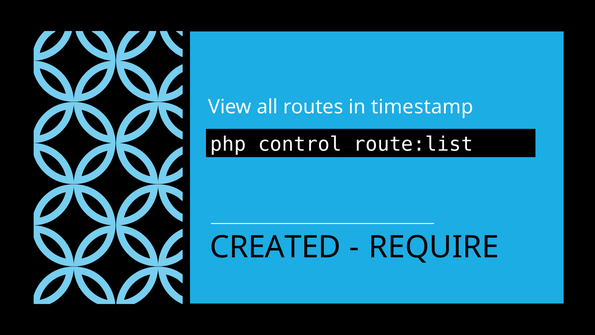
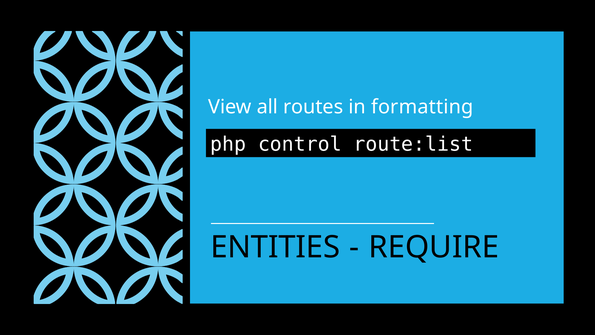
timestamp: timestamp -> formatting
CREATED: CREATED -> ENTITIES
